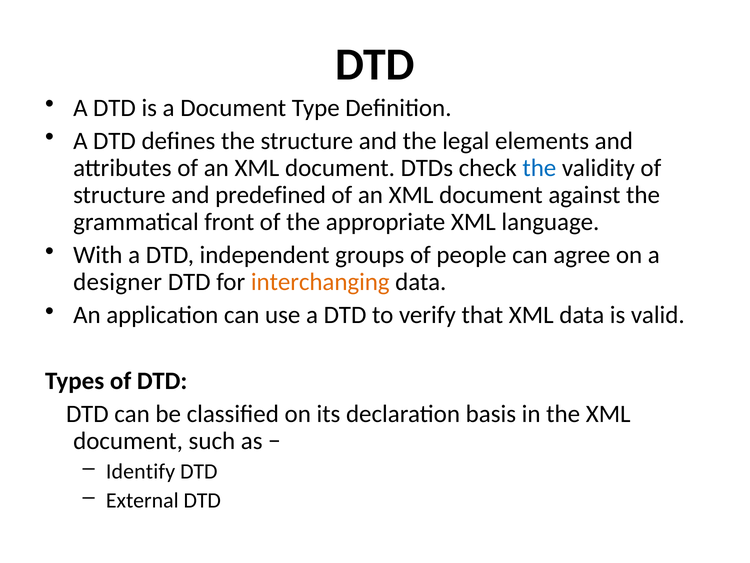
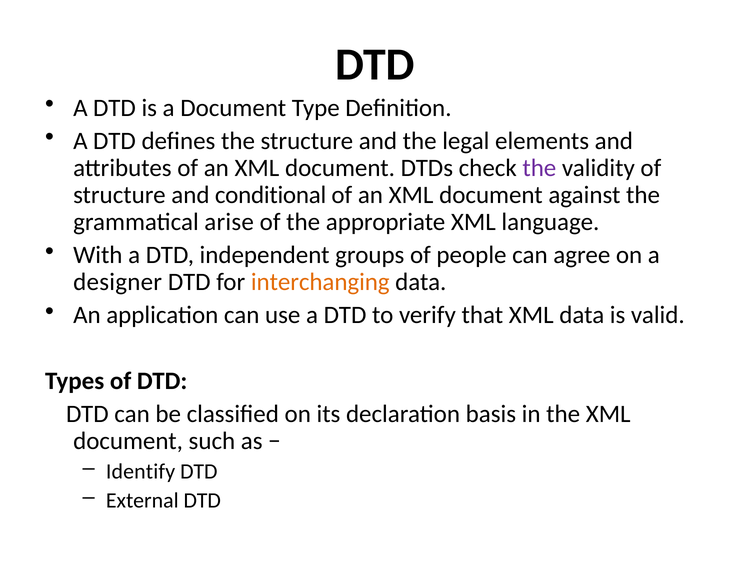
the at (539, 168) colour: blue -> purple
predefined: predefined -> conditional
front: front -> arise
